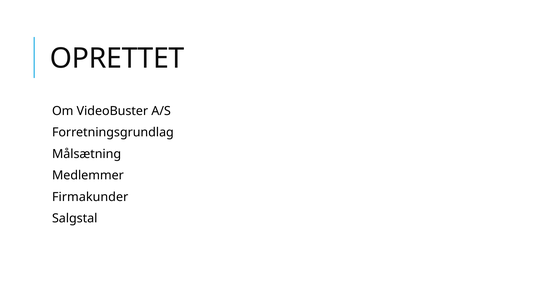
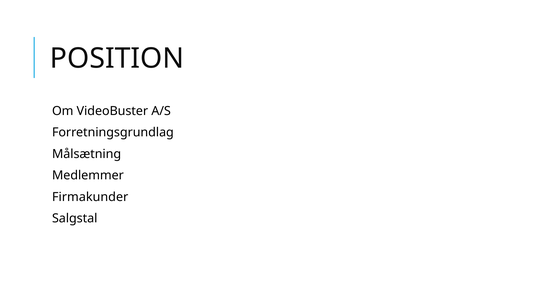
OPRETTET: OPRETTET -> POSITION
